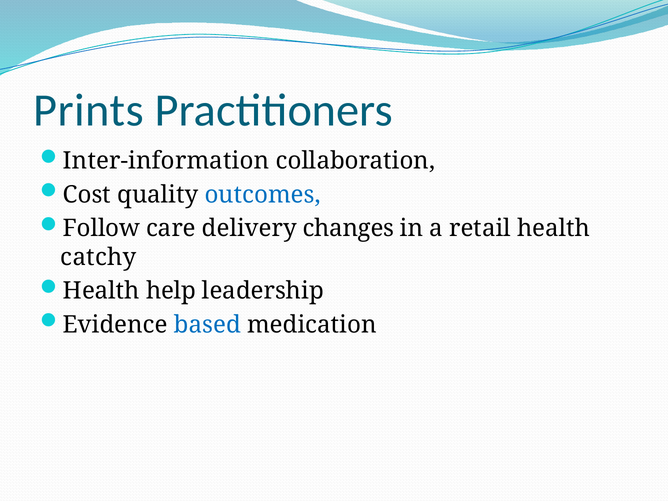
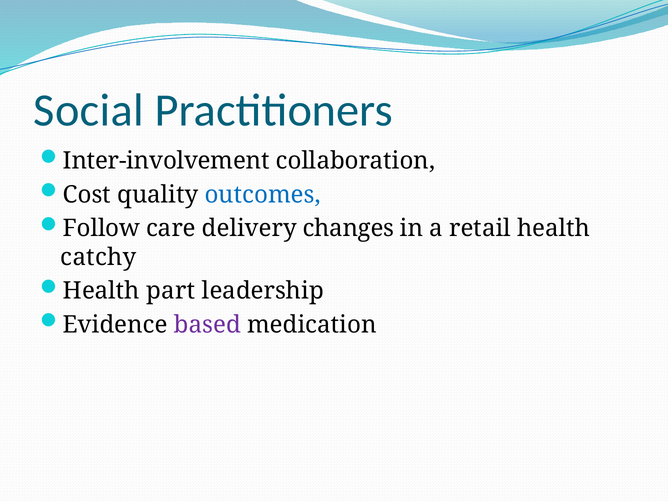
Prints: Prints -> Social
Inter-information: Inter-information -> Inter-involvement
help: help -> part
based colour: blue -> purple
